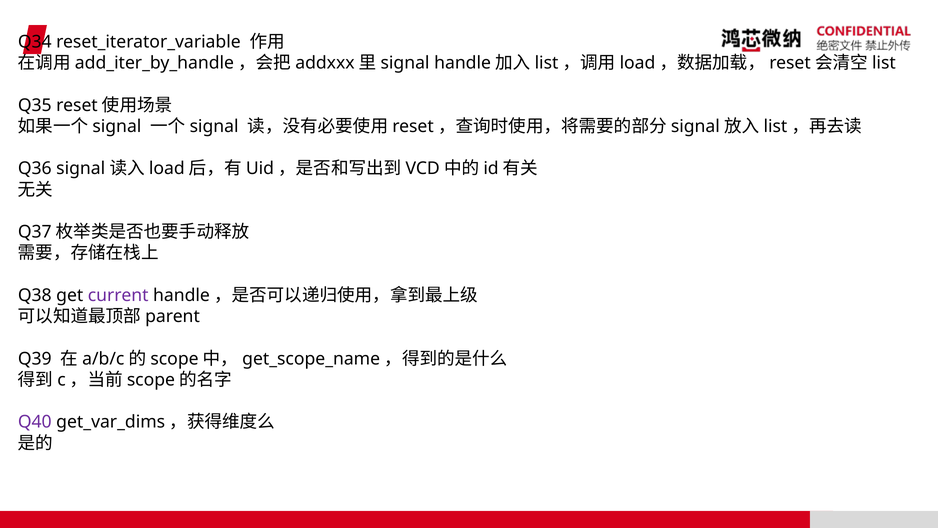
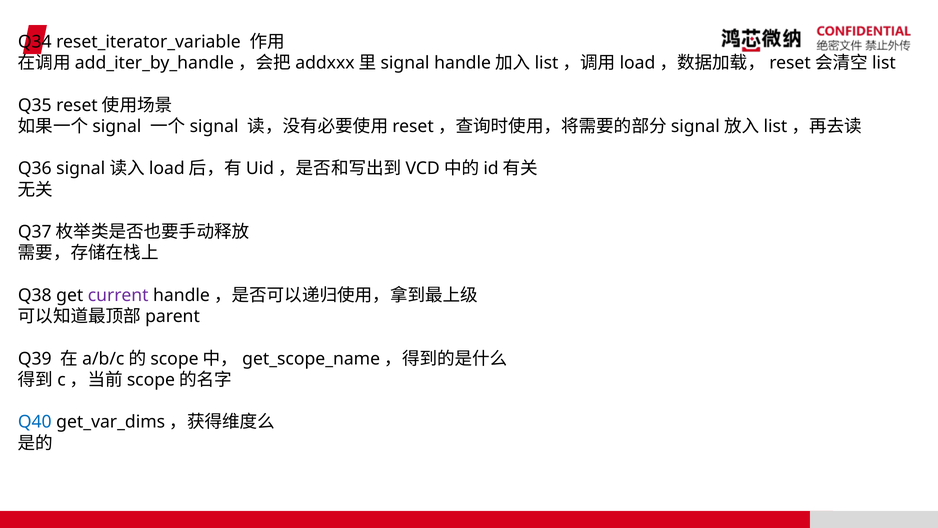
Q40 colour: purple -> blue
